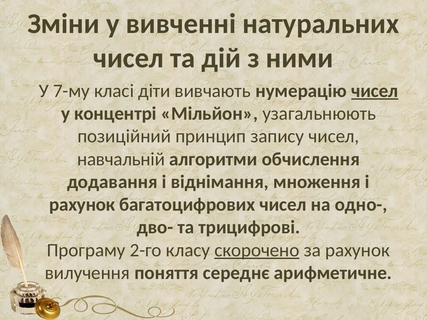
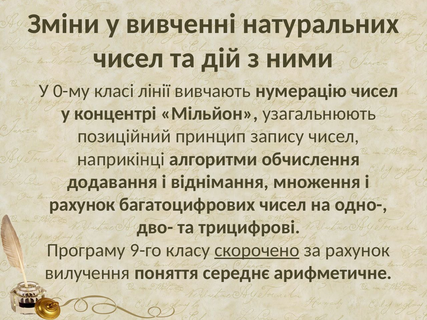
7-му: 7-му -> 0-му
діти: діти -> лінії
чисел at (375, 91) underline: present -> none
навчальній: навчальній -> наприкінці
2-го: 2-го -> 9-го
